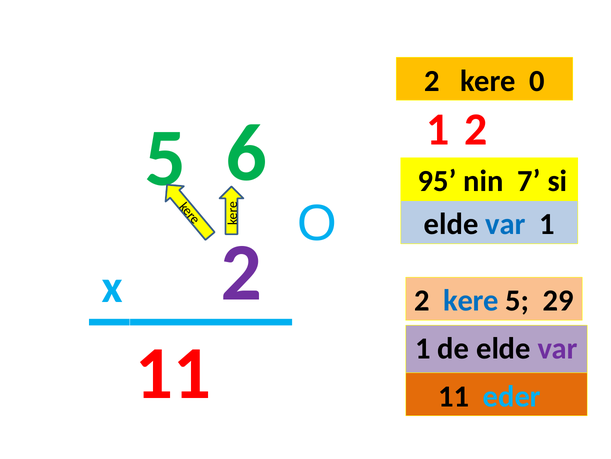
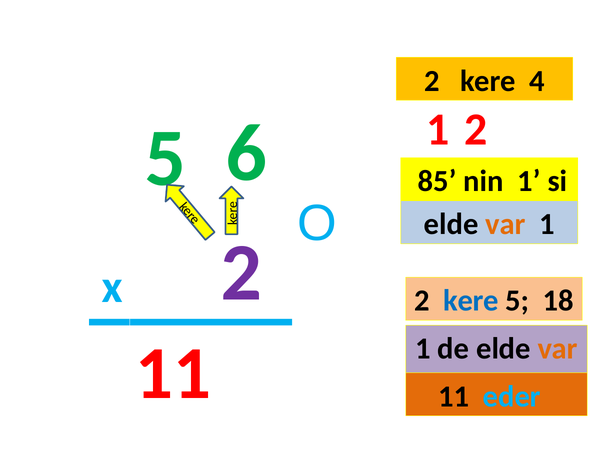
0: 0 -> 4
95: 95 -> 85
nin 7: 7 -> 1
var at (505, 224) colour: blue -> orange
29: 29 -> 18
var at (558, 348) colour: purple -> orange
